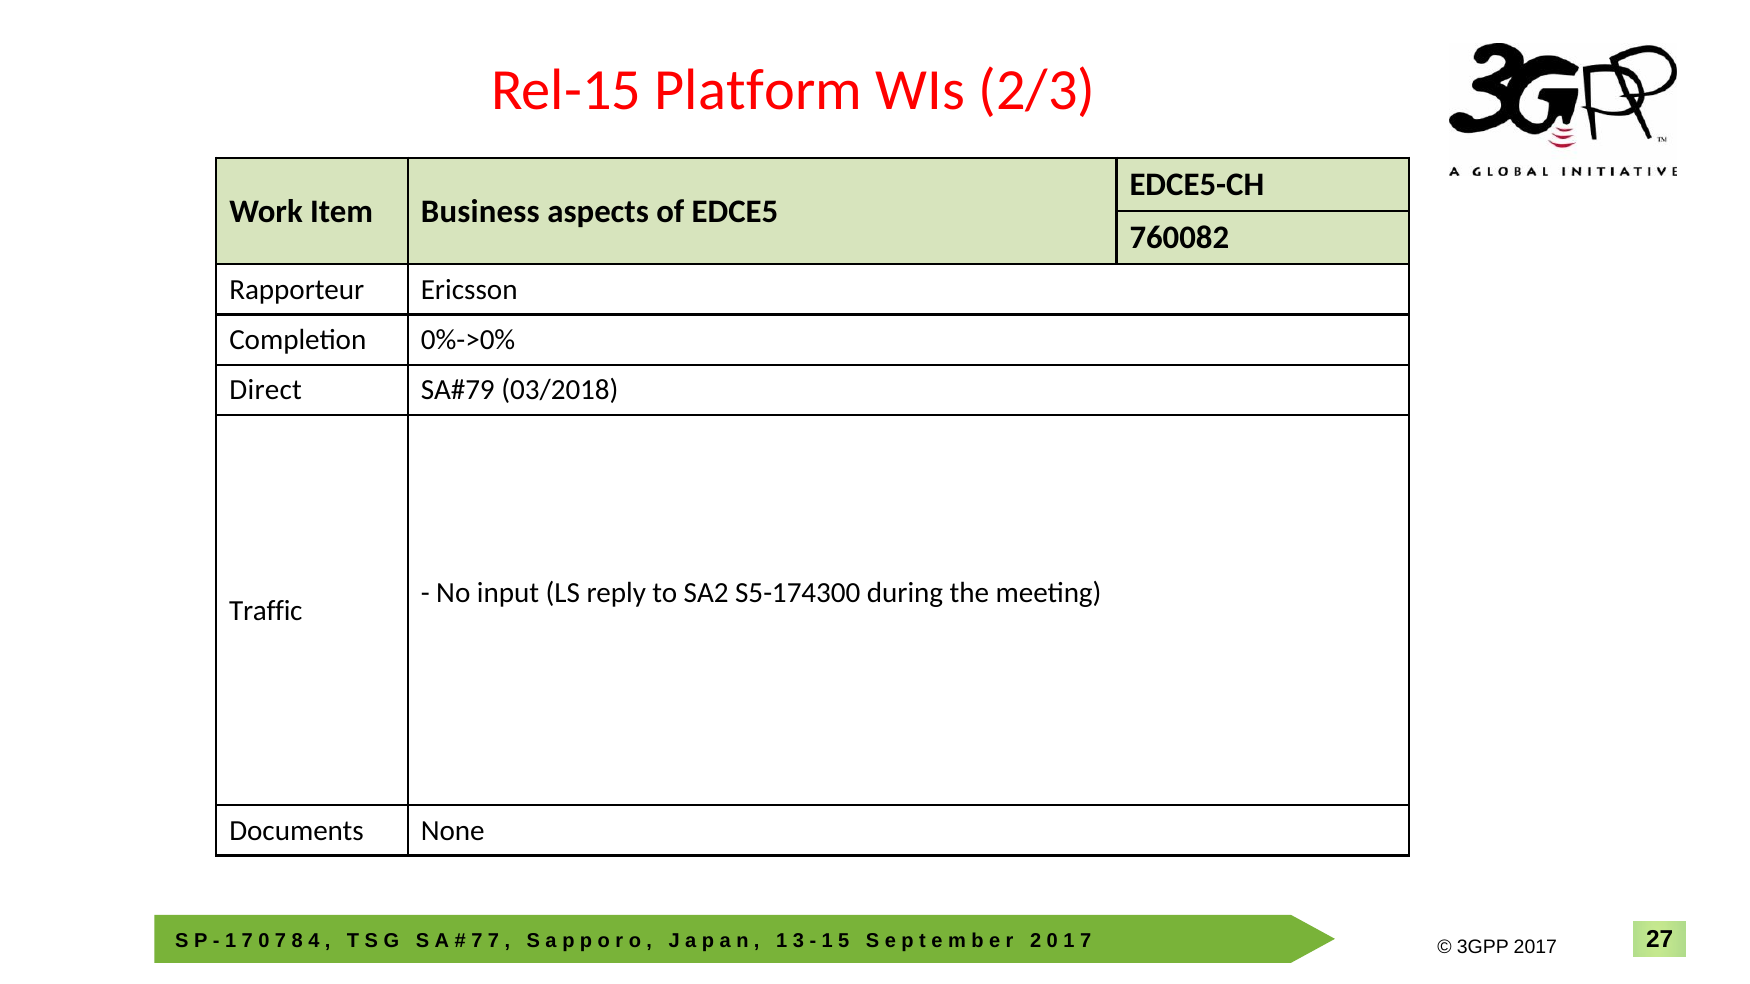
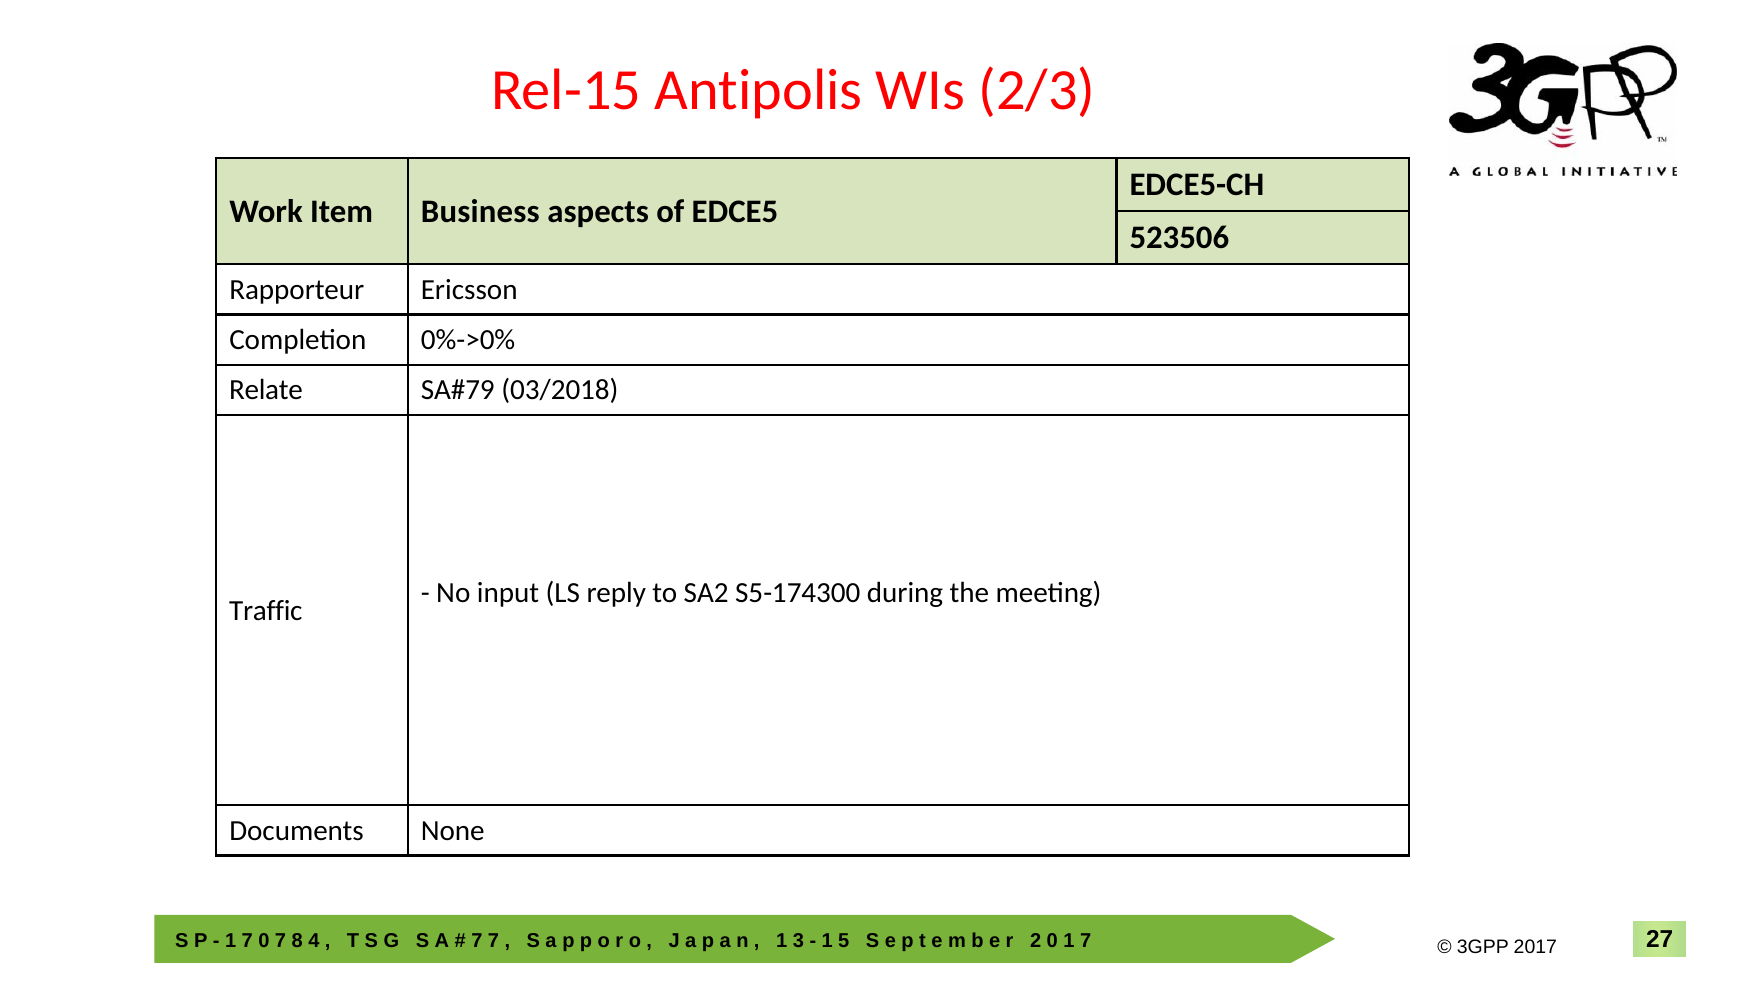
Platform: Platform -> Antipolis
760082: 760082 -> 523506
Direct: Direct -> Relate
